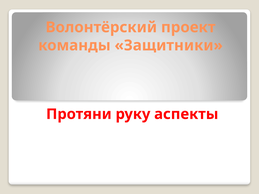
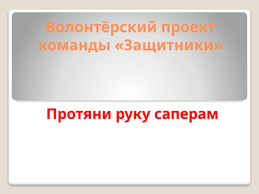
аспекты: аспекты -> саперам
